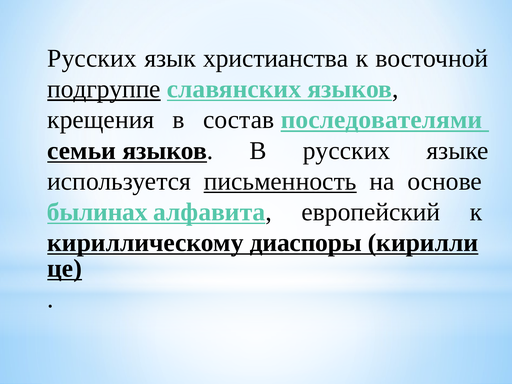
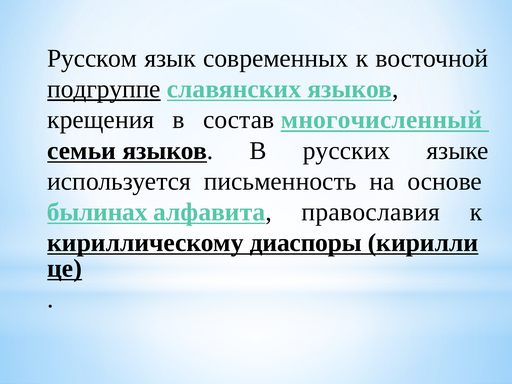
Русских at (92, 58): Русских -> Русском
христианства: христианства -> современных
последователями: последователями -> многочисленный
письменность underline: present -> none
европейский: европейский -> православия
